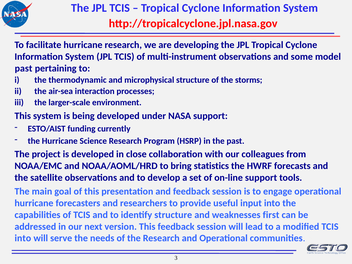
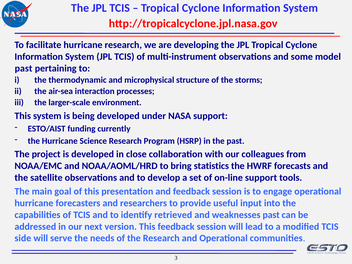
identify structure: structure -> retrieved
weaknesses first: first -> past
into at (23, 238): into -> side
